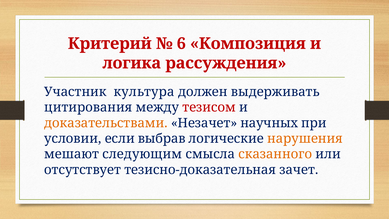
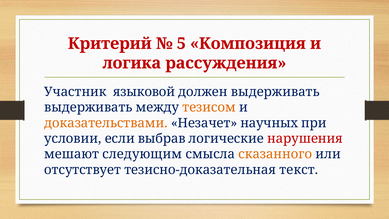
6: 6 -> 5
культура: культура -> языковой
цитирования at (88, 107): цитирования -> выдерживать
тезисом colour: red -> orange
нарушения colour: orange -> red
зачет: зачет -> текст
